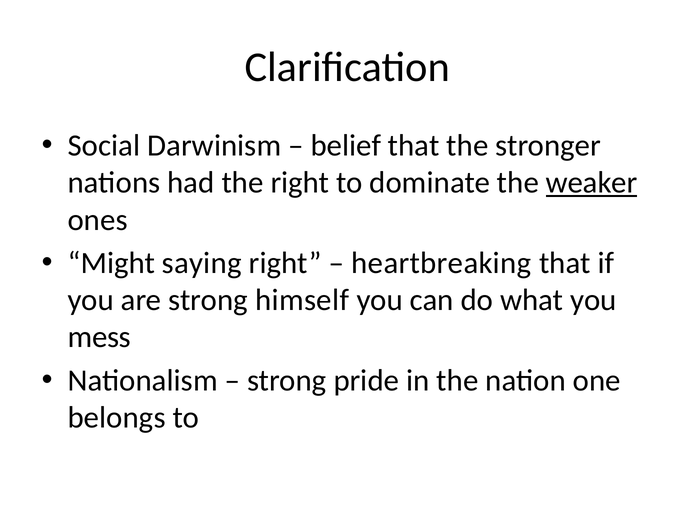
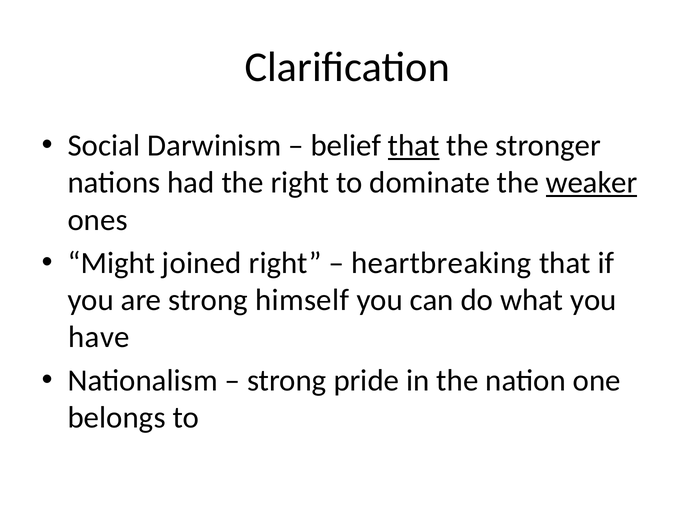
that at (414, 146) underline: none -> present
saying: saying -> joined
mess: mess -> have
